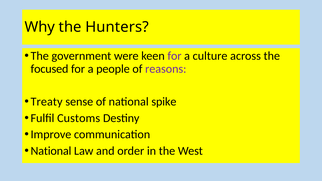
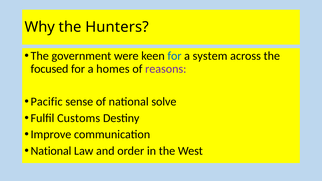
for at (174, 56) colour: purple -> blue
culture: culture -> system
people: people -> homes
Treaty: Treaty -> Pacific
spike: spike -> solve
